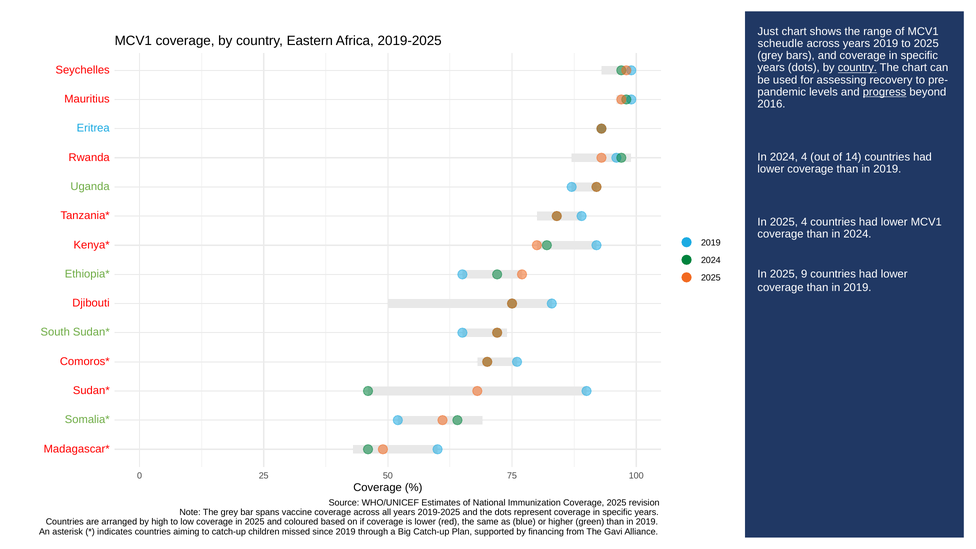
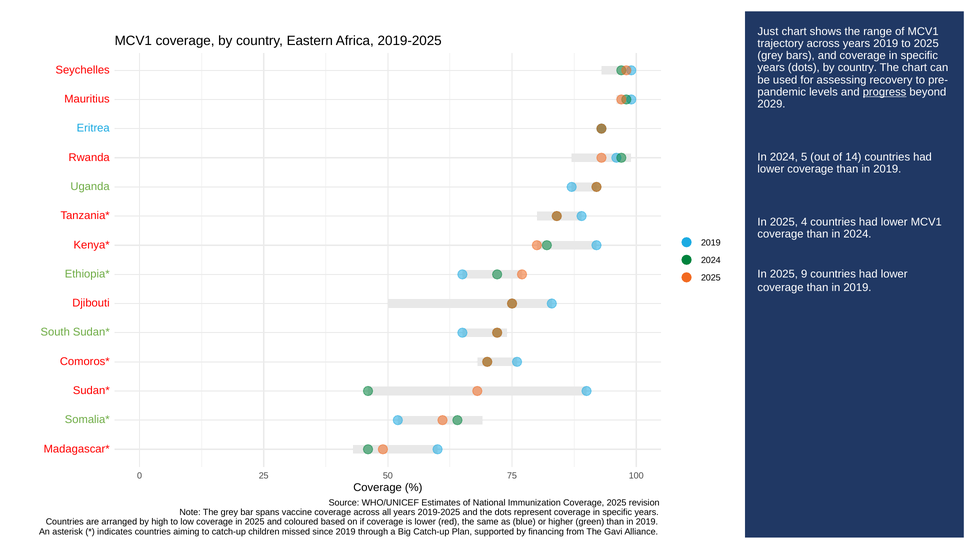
scheudle: scheudle -> trajectory
country at (857, 68) underline: present -> none
2016: 2016 -> 2029
2024 4: 4 -> 5
